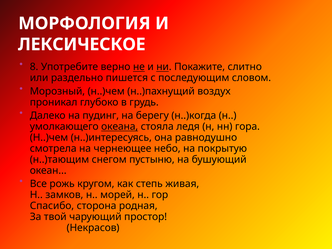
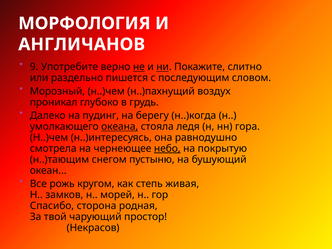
ЛЕКСИЧЕСКОЕ: ЛЕКСИЧЕСКОЕ -> АНГЛИЧАНОВ
8: 8 -> 9
небо underline: none -> present
